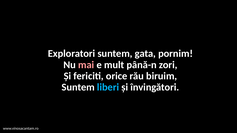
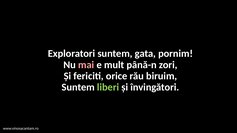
liberi colour: light blue -> light green
